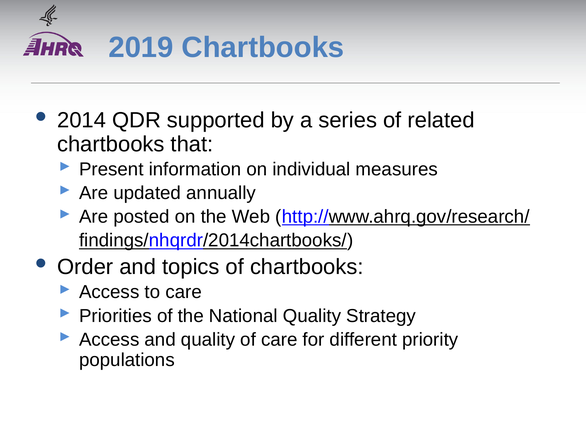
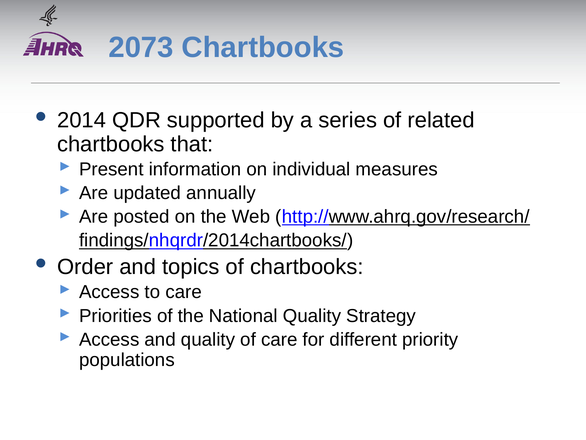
2019: 2019 -> 2073
